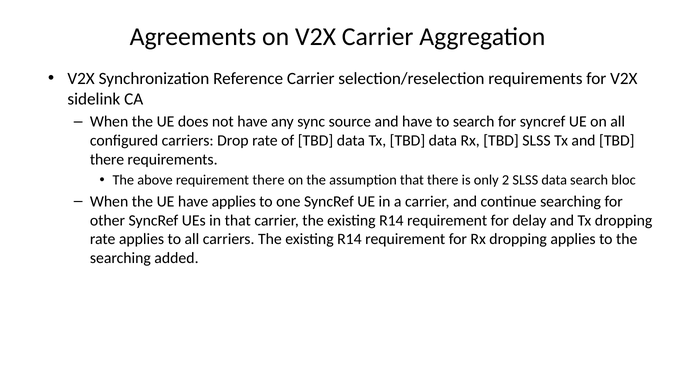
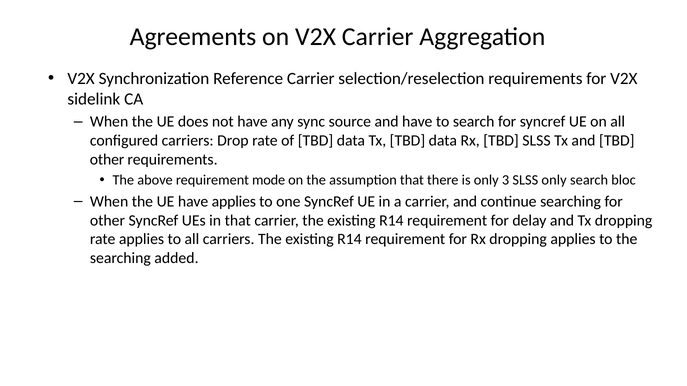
there at (107, 160): there -> other
requirement there: there -> mode
2: 2 -> 3
SLSS data: data -> only
